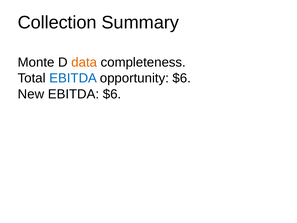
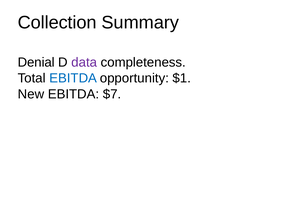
Monte: Monte -> Denial
data colour: orange -> purple
opportunity $6: $6 -> $1
EBITDA $6: $6 -> $7
